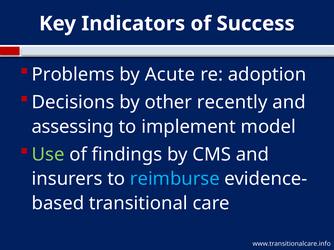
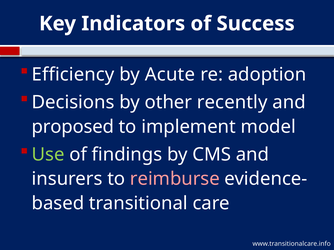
Problems: Problems -> Efficiency
assessing: assessing -> proposed
reimburse colour: light blue -> pink
